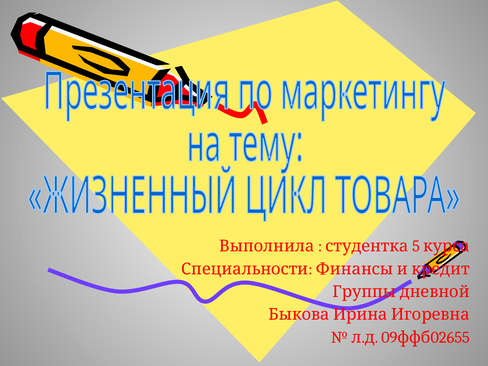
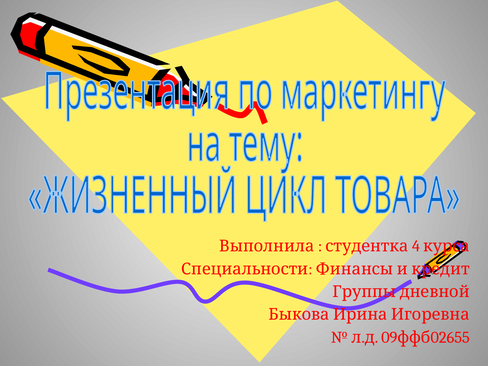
5: 5 -> 4
